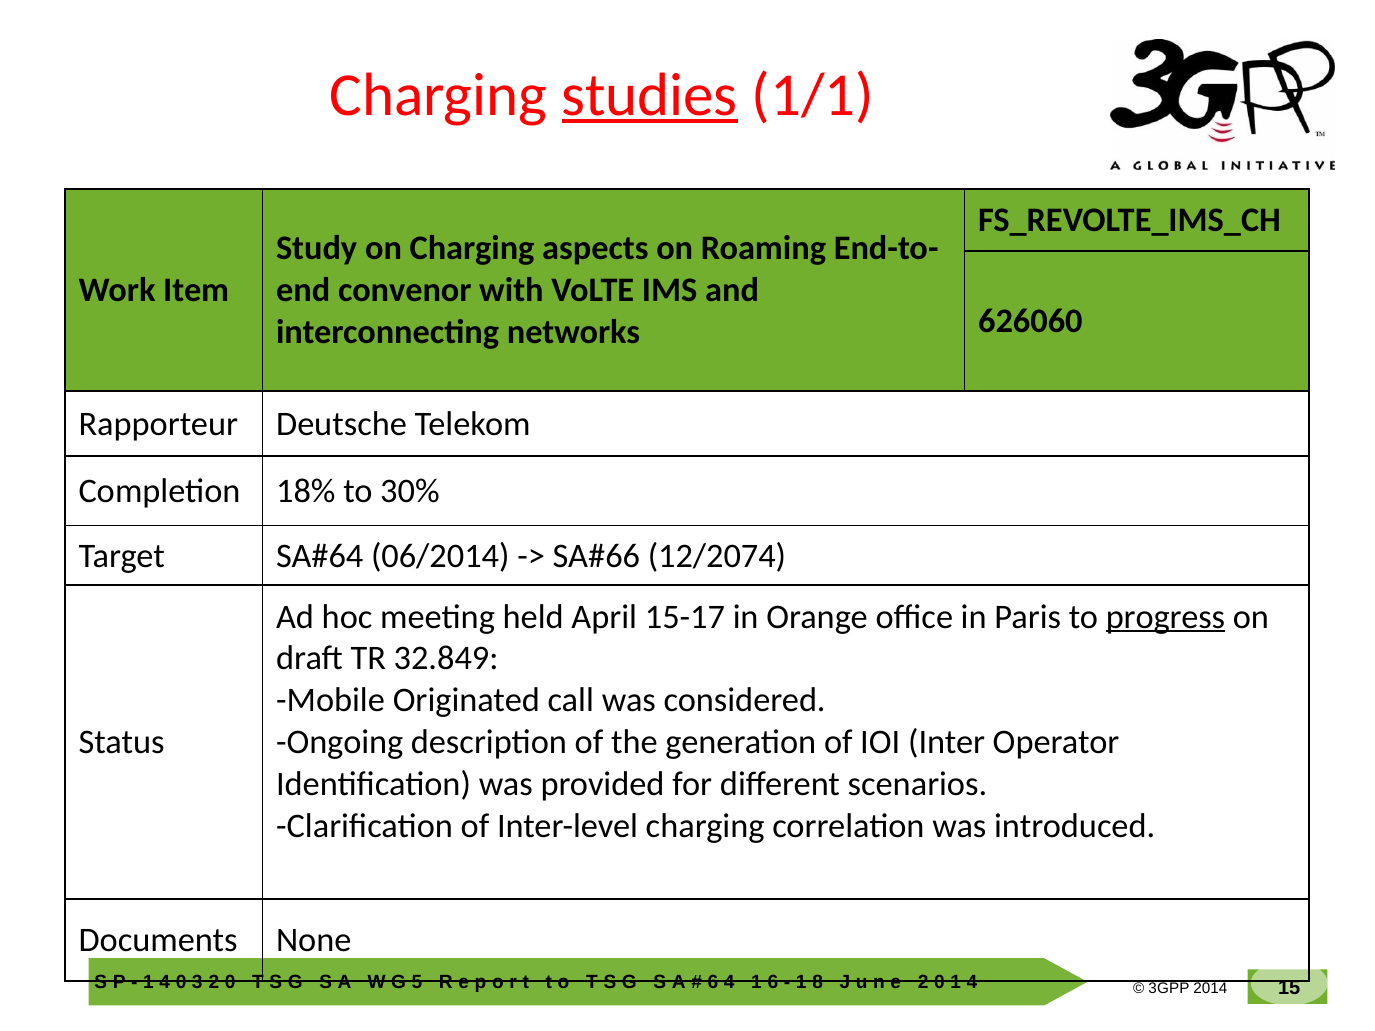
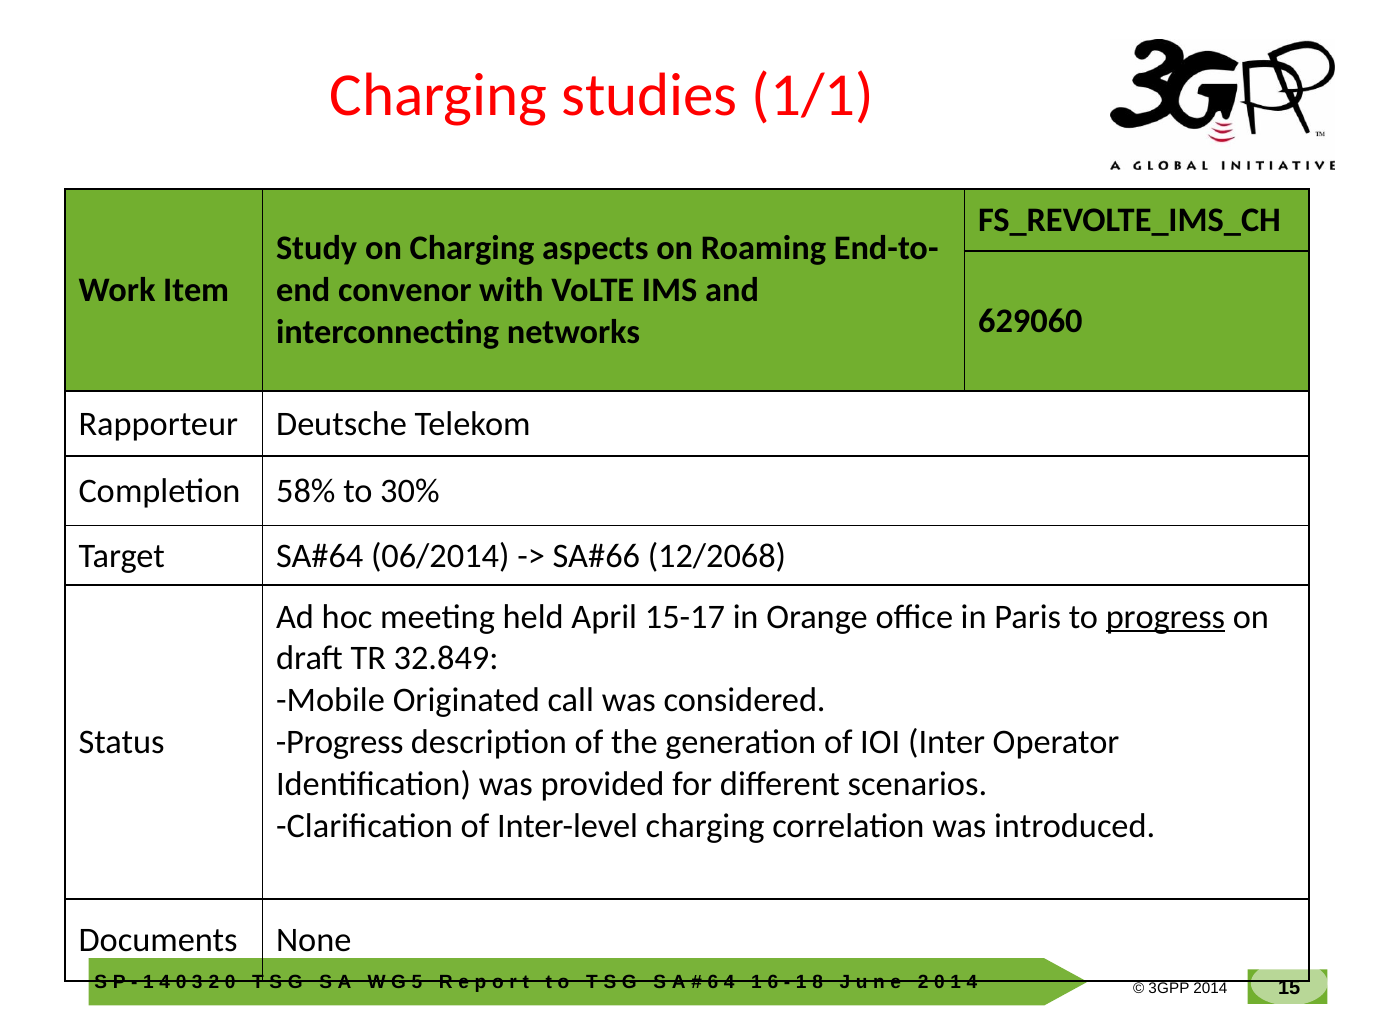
studies underline: present -> none
626060: 626060 -> 629060
18%: 18% -> 58%
12/2074: 12/2074 -> 12/2068
Ongoing at (340, 743): Ongoing -> Progress
